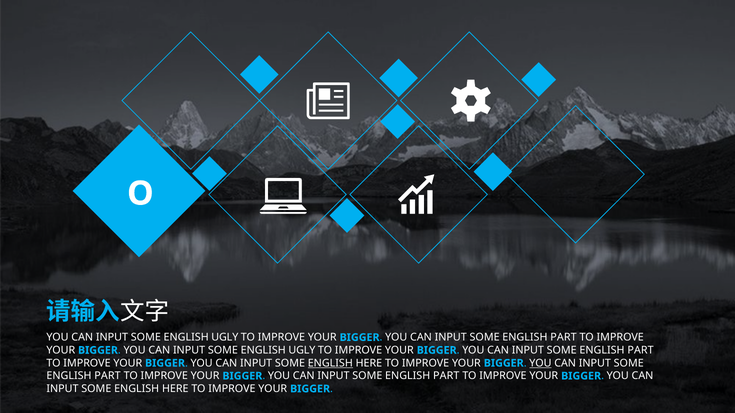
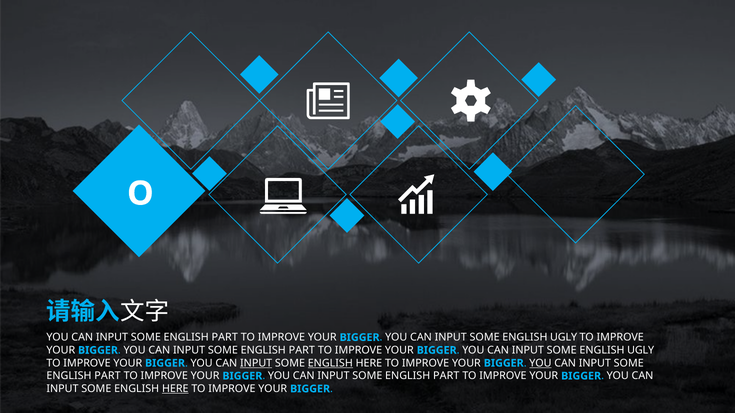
UGLY at (225, 338): UGLY -> PART
PART at (563, 338): PART -> UGLY
UGLY at (302, 351): UGLY -> PART
PART at (641, 351): PART -> UGLY
INPUT at (256, 363) underline: none -> present
HERE at (175, 389) underline: none -> present
